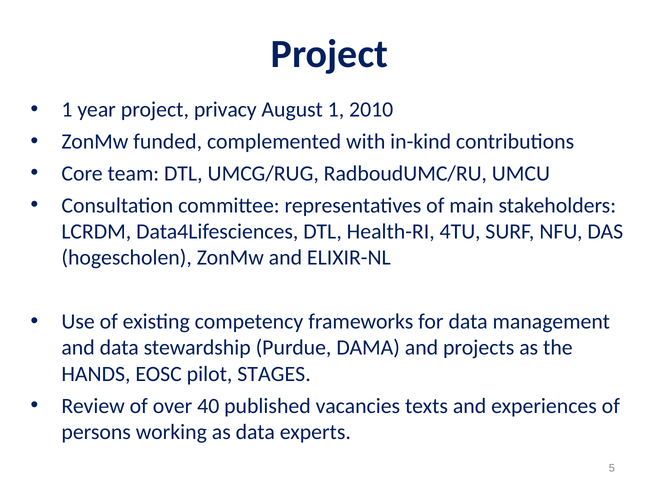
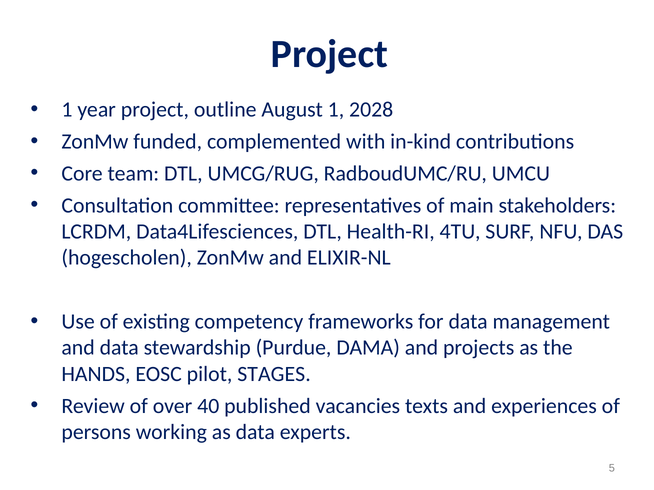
privacy: privacy -> outline
2010: 2010 -> 2028
